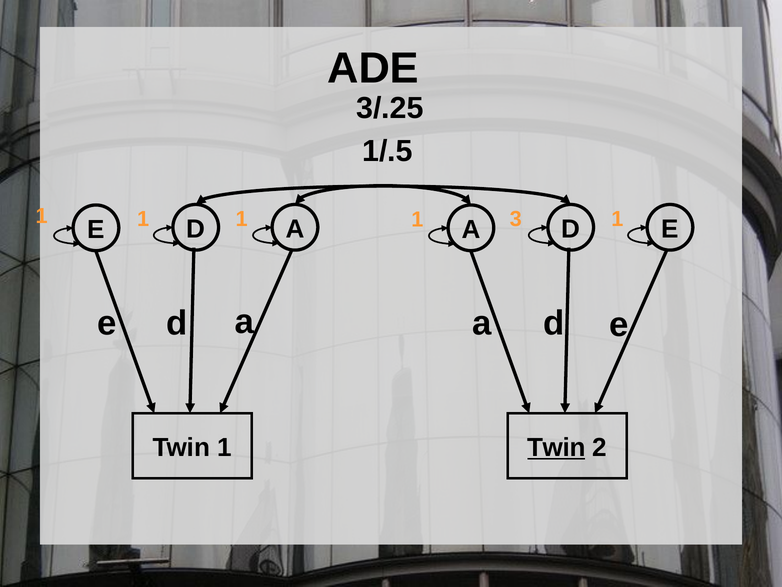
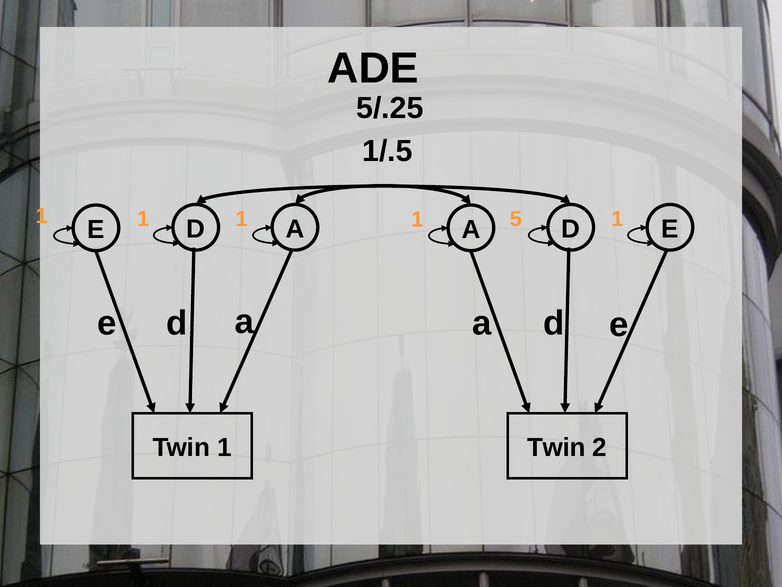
3/.25: 3/.25 -> 5/.25
3: 3 -> 5
Twin at (556, 447) underline: present -> none
